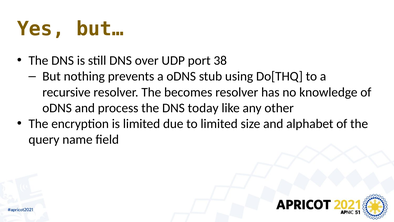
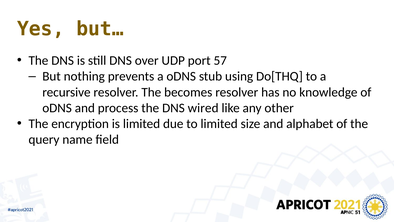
38: 38 -> 57
today: today -> wired
